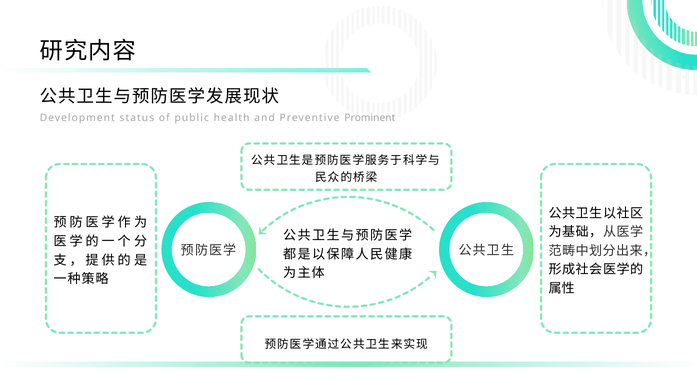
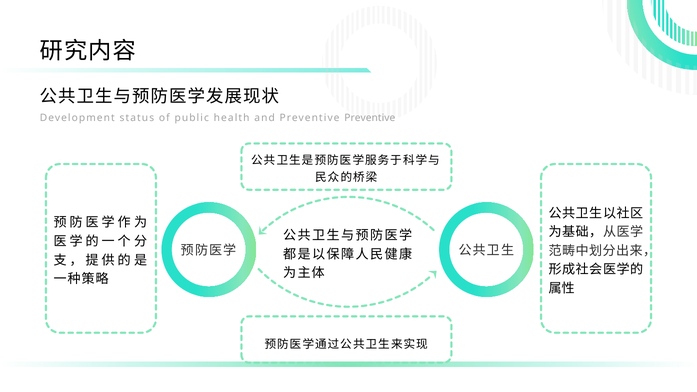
Preventive Prominent: Prominent -> Preventive
